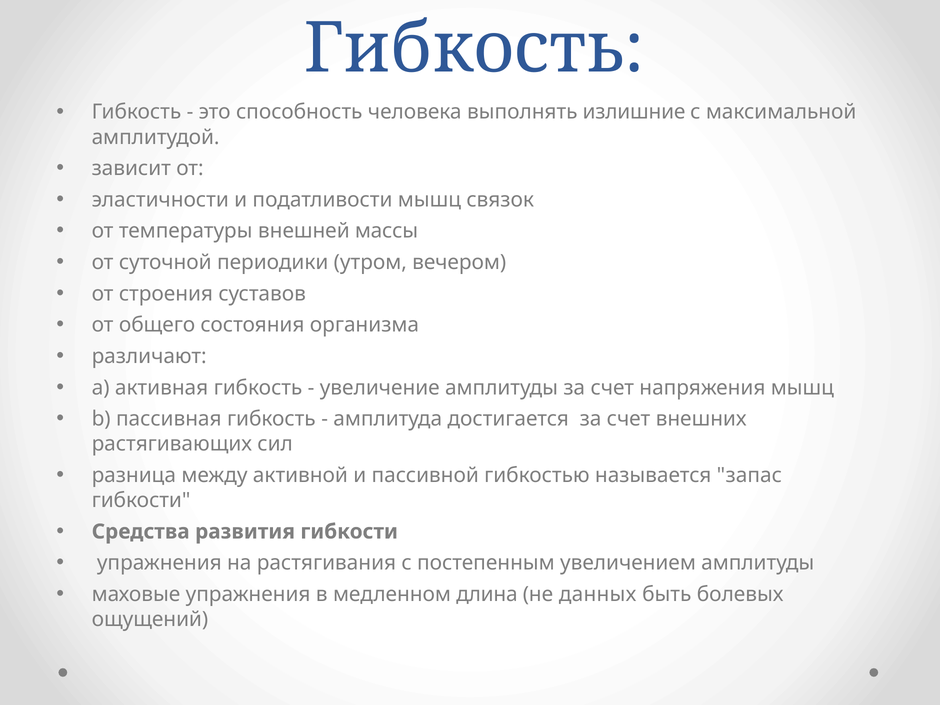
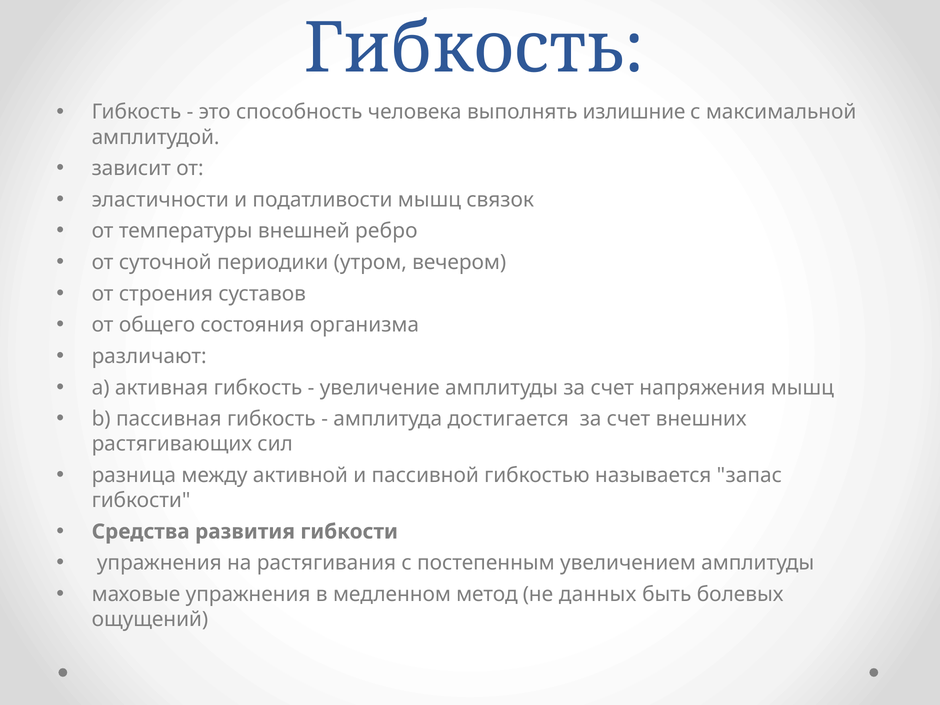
массы: массы -> ребро
длина: длина -> метод
